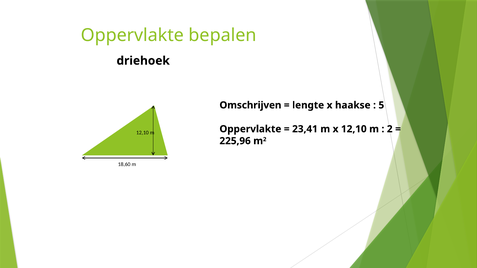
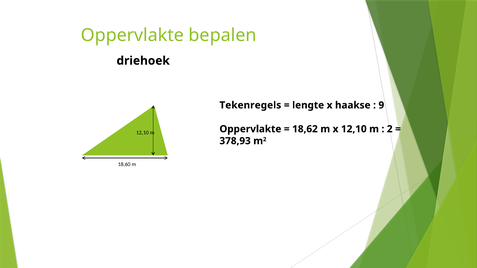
Omschrijven: Omschrijven -> Tekenregels
5: 5 -> 9
23,41: 23,41 -> 18,62
225,96: 225,96 -> 378,93
